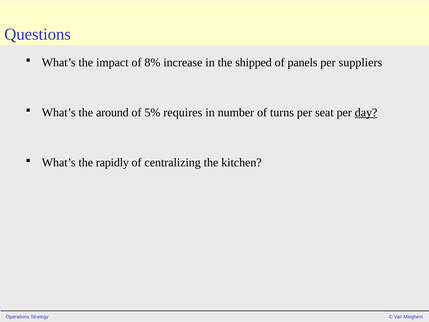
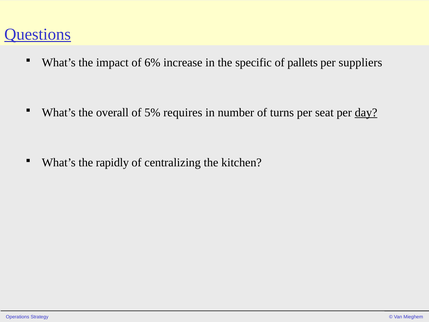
Questions underline: none -> present
8%: 8% -> 6%
shipped: shipped -> specific
panels: panels -> pallets
around: around -> overall
